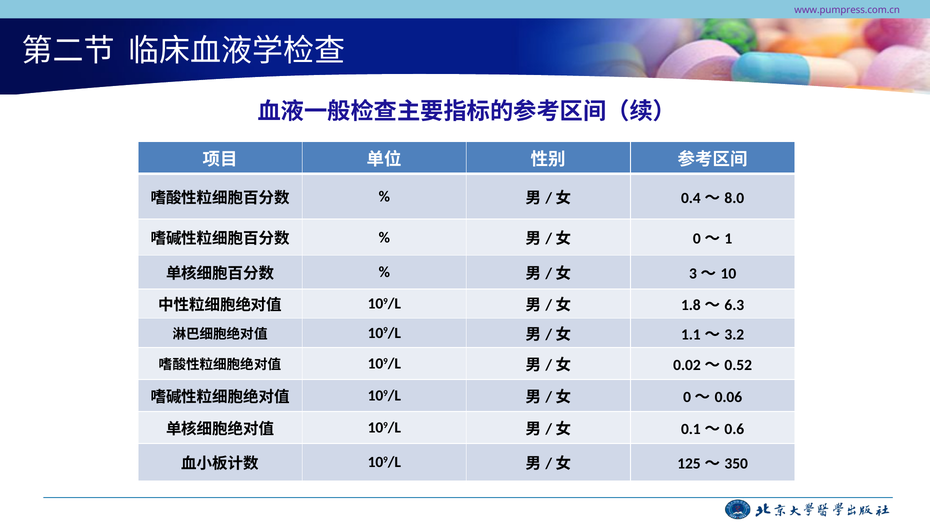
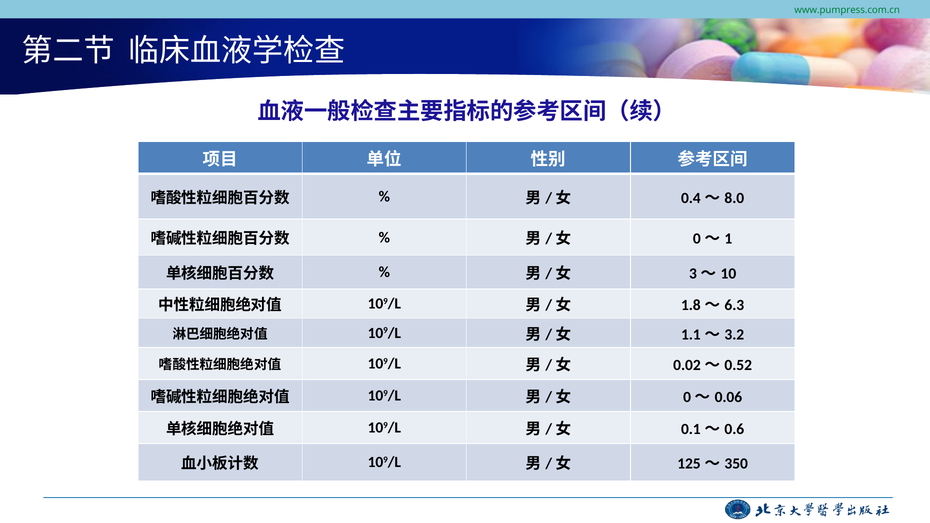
www.pumpress.com.cn colour: purple -> green
